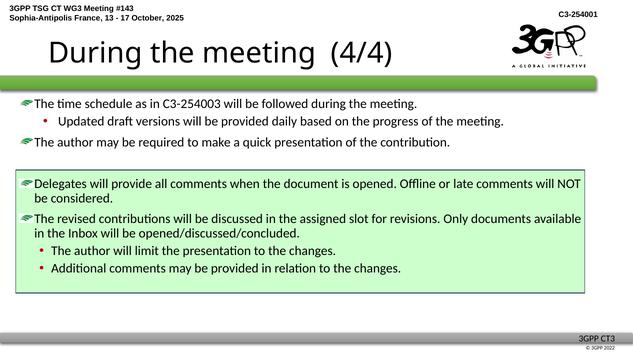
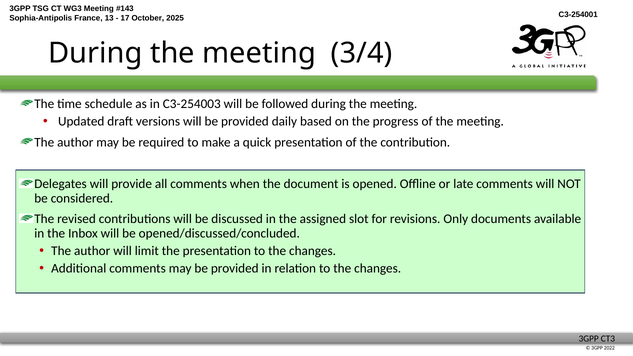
4/4: 4/4 -> 3/4
